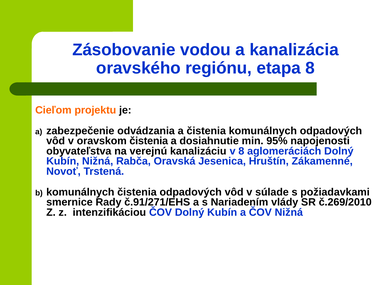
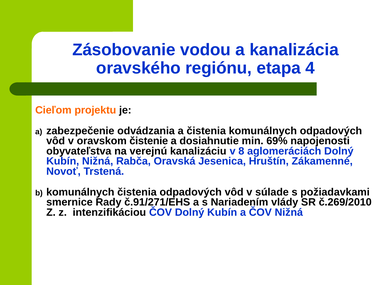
etapa 8: 8 -> 4
oravskom čistenia: čistenia -> čistenie
95%: 95% -> 69%
